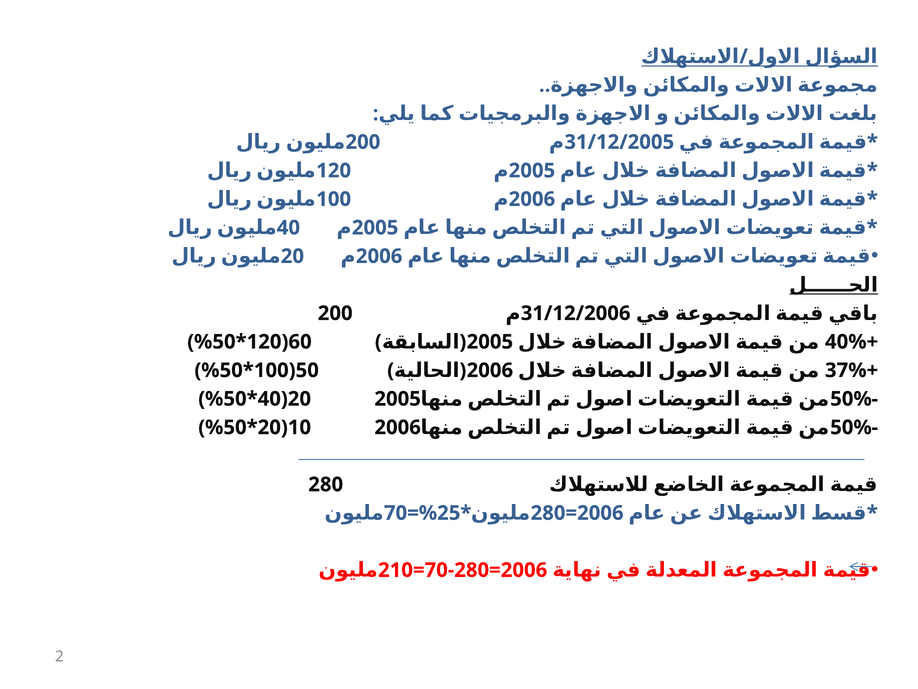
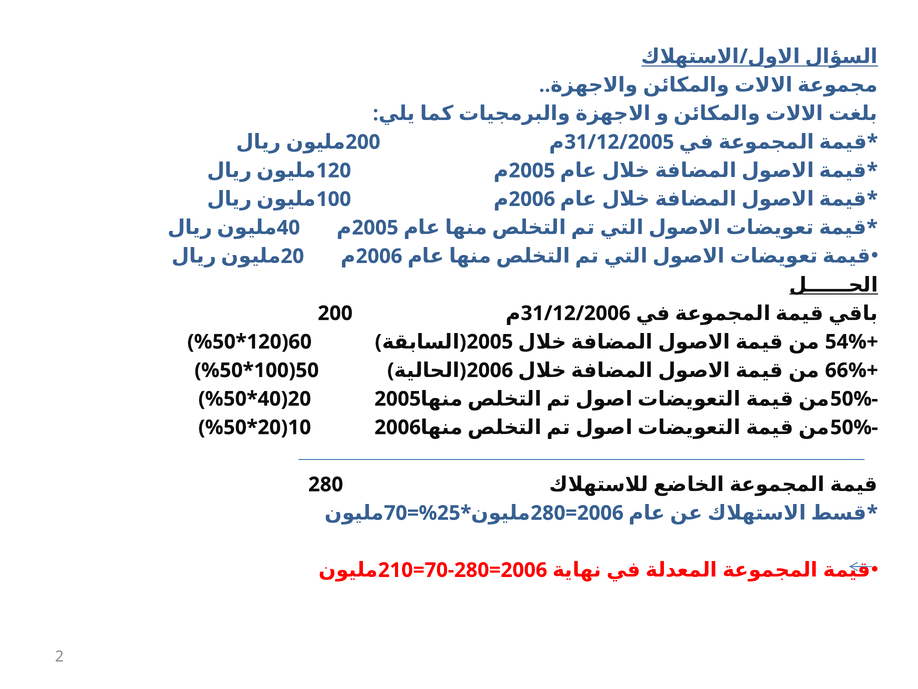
40%: 40% -> 54%
37%: 37% -> 66%
